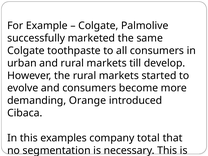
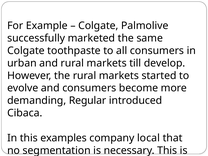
Orange: Orange -> Regular
total: total -> local
